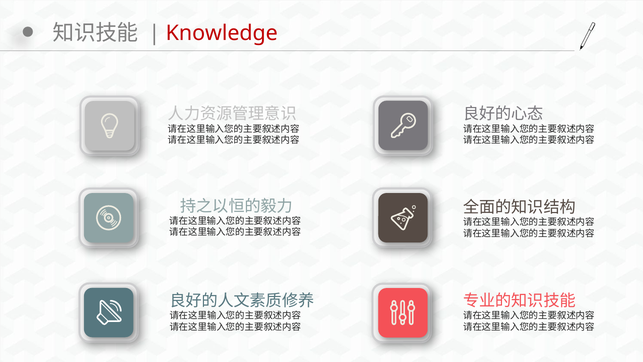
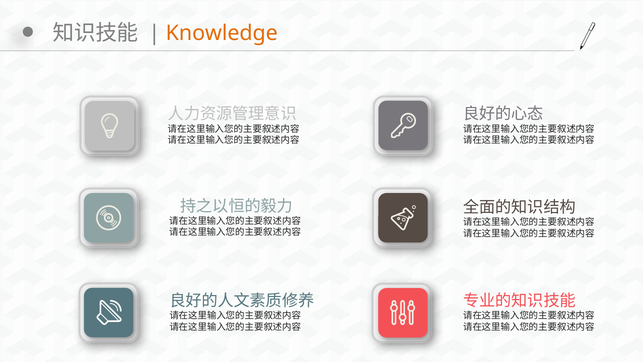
Knowledge colour: red -> orange
